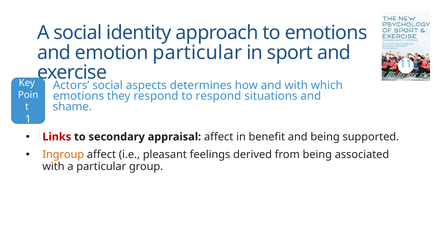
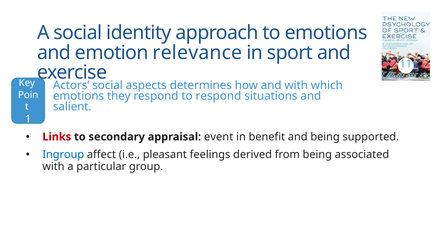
emotion particular: particular -> relevance
shame: shame -> salient
appraisal affect: affect -> event
Ingroup colour: orange -> blue
